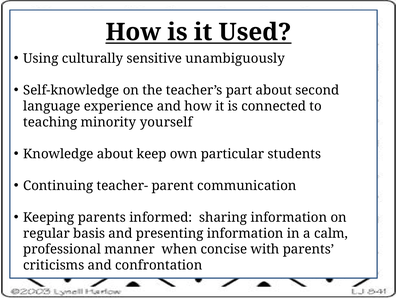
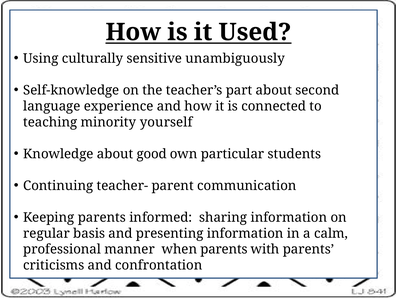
keep: keep -> good
when concise: concise -> parents
